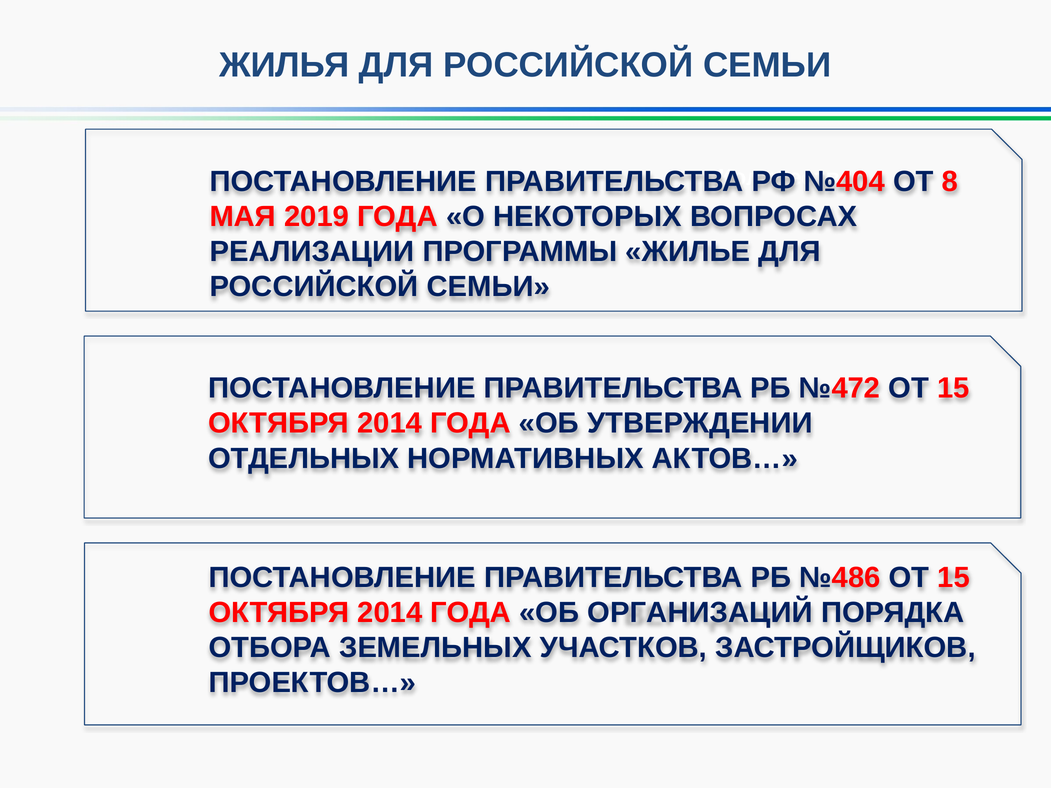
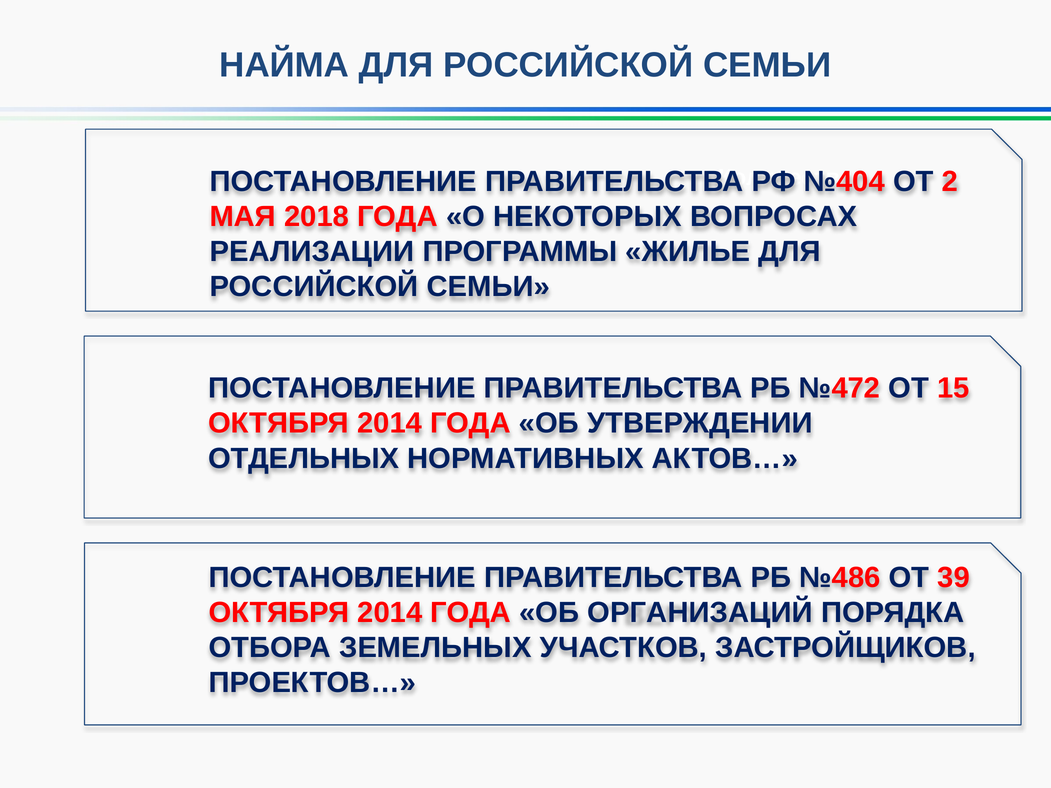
ЖИЛЬЯ: ЖИЛЬЯ -> НАЙМА
8: 8 -> 2
2019: 2019 -> 2018
№486 ОТ 15: 15 -> 39
